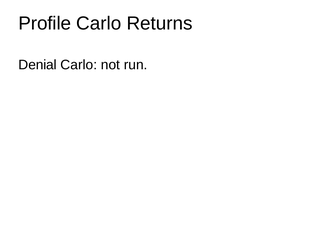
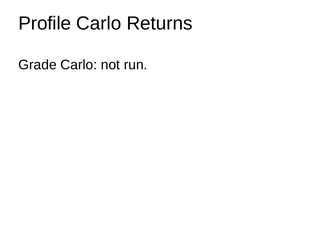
Denial: Denial -> Grade
